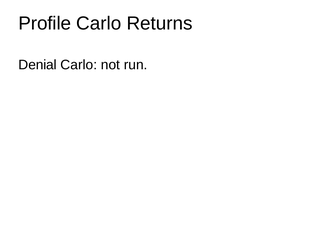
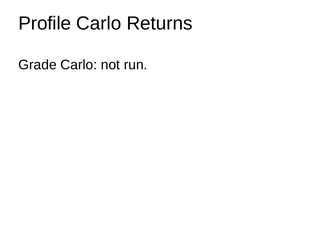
Denial: Denial -> Grade
